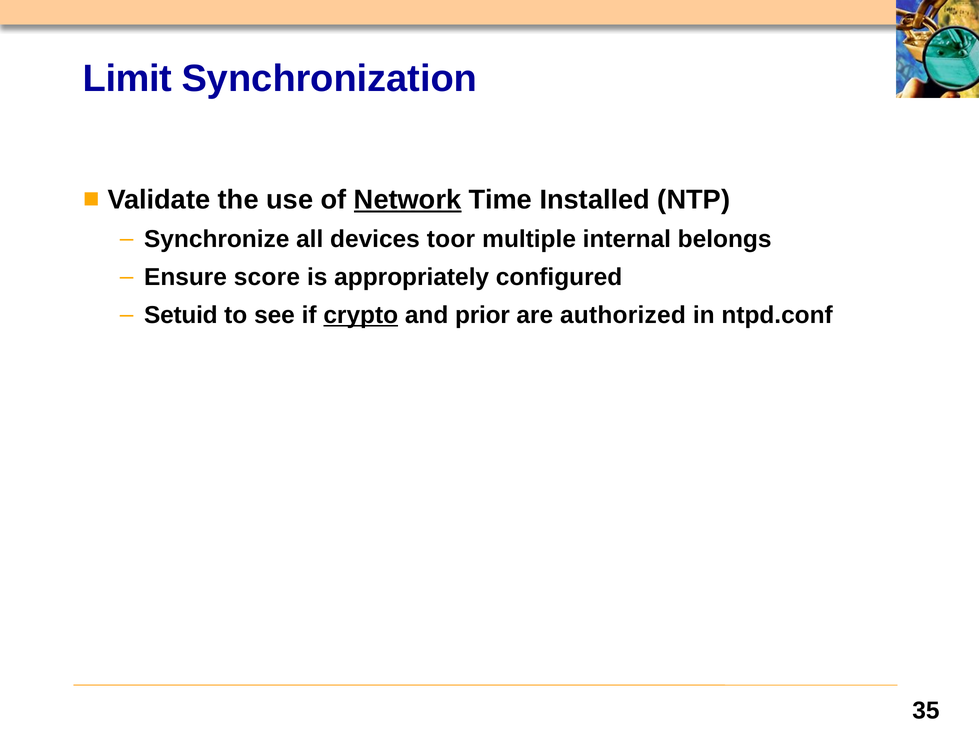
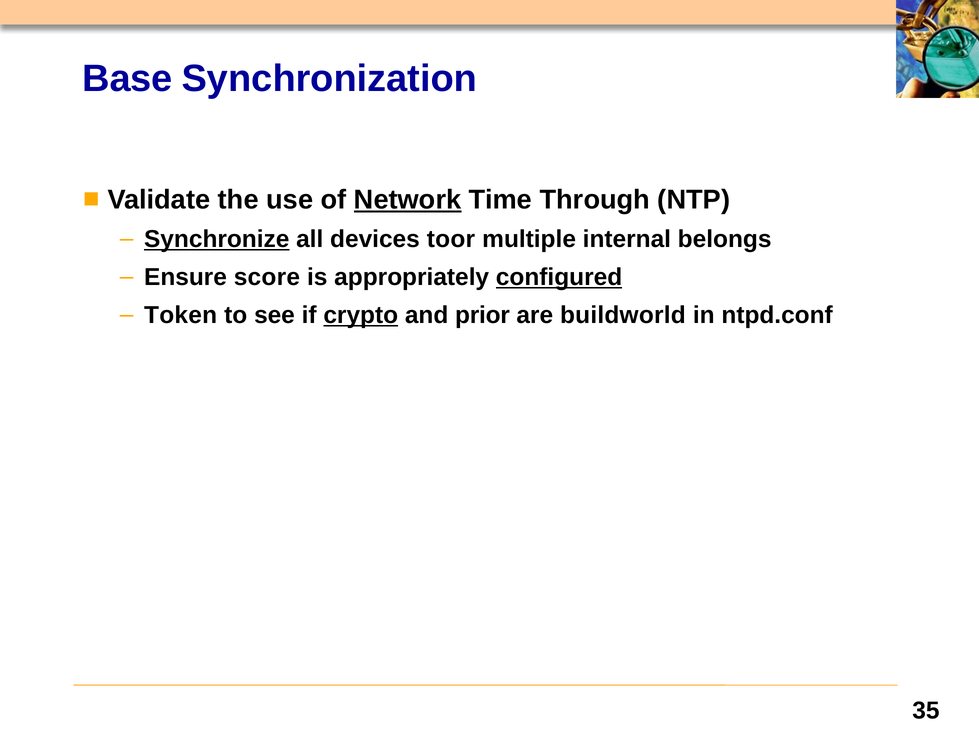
Limit: Limit -> Base
Installed: Installed -> Through
Synchronize underline: none -> present
configured underline: none -> present
Setuid: Setuid -> Token
authorized: authorized -> buildworld
